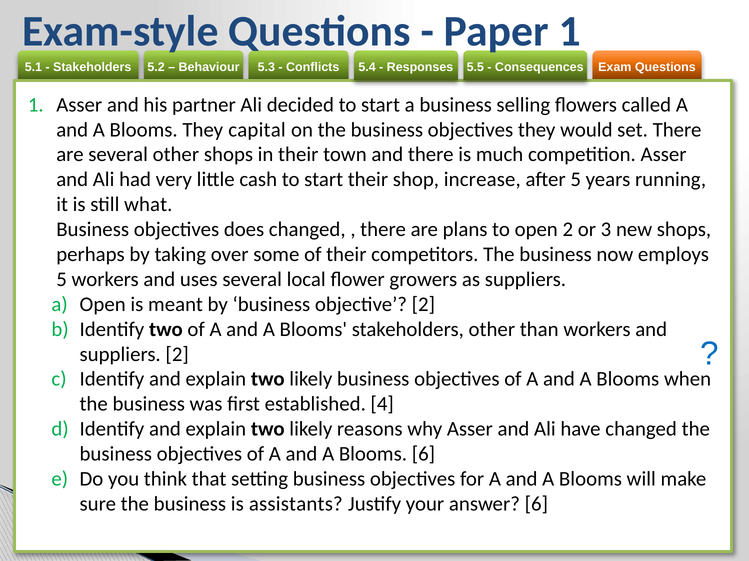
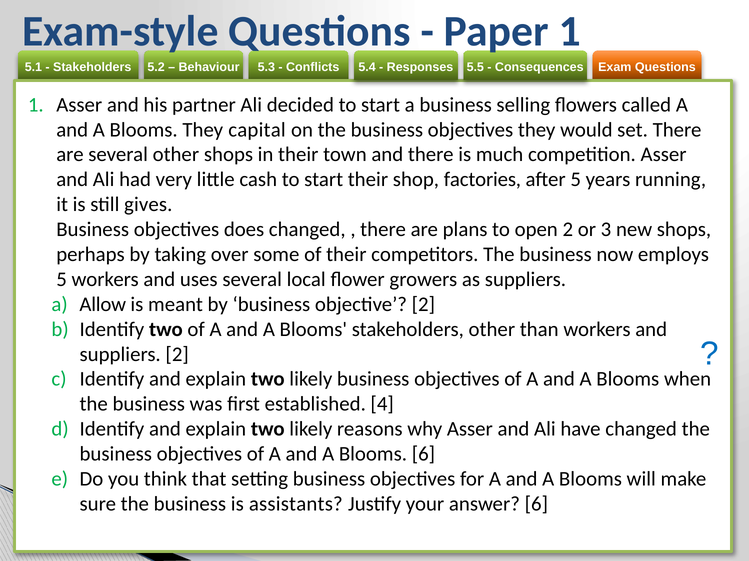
increase: increase -> factories
what: what -> gives
a Open: Open -> Allow
